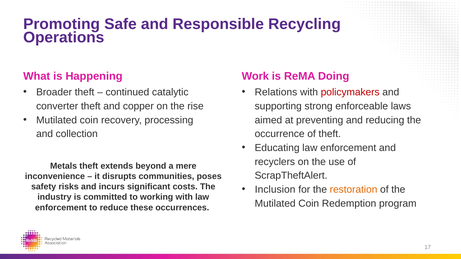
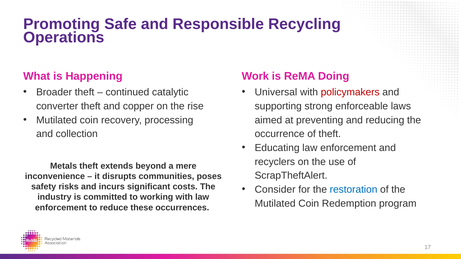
Relations: Relations -> Universal
Inclusion: Inclusion -> Consider
restoration colour: orange -> blue
